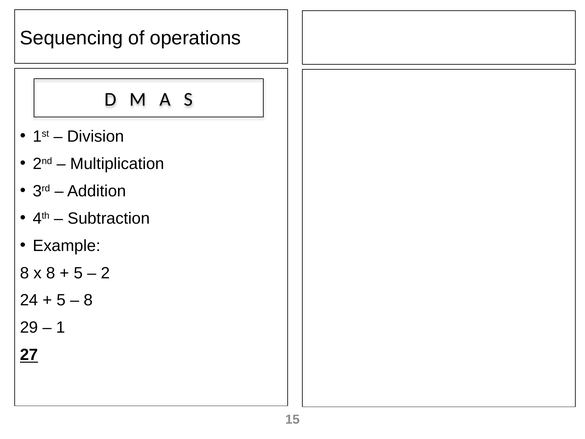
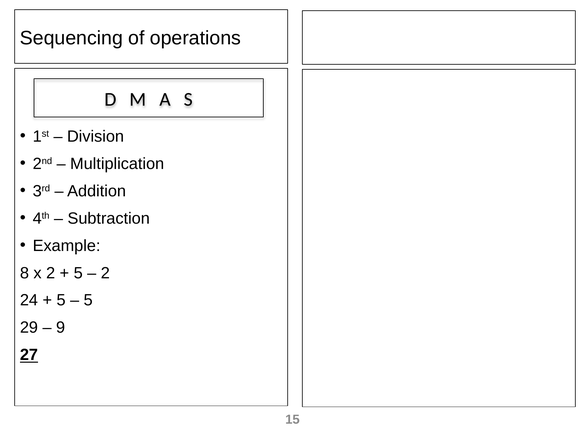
x 8: 8 -> 2
8 at (88, 300): 8 -> 5
1: 1 -> 9
